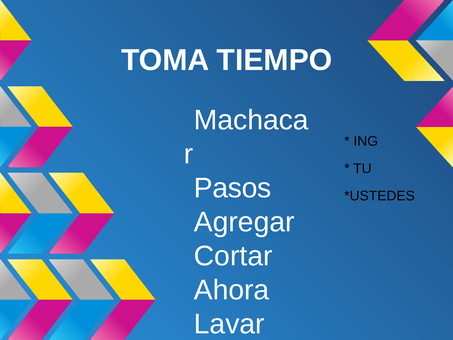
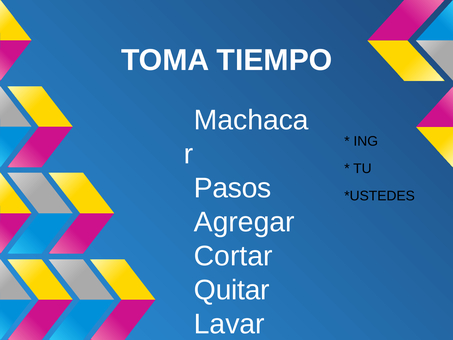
Ahora: Ahora -> Quitar
